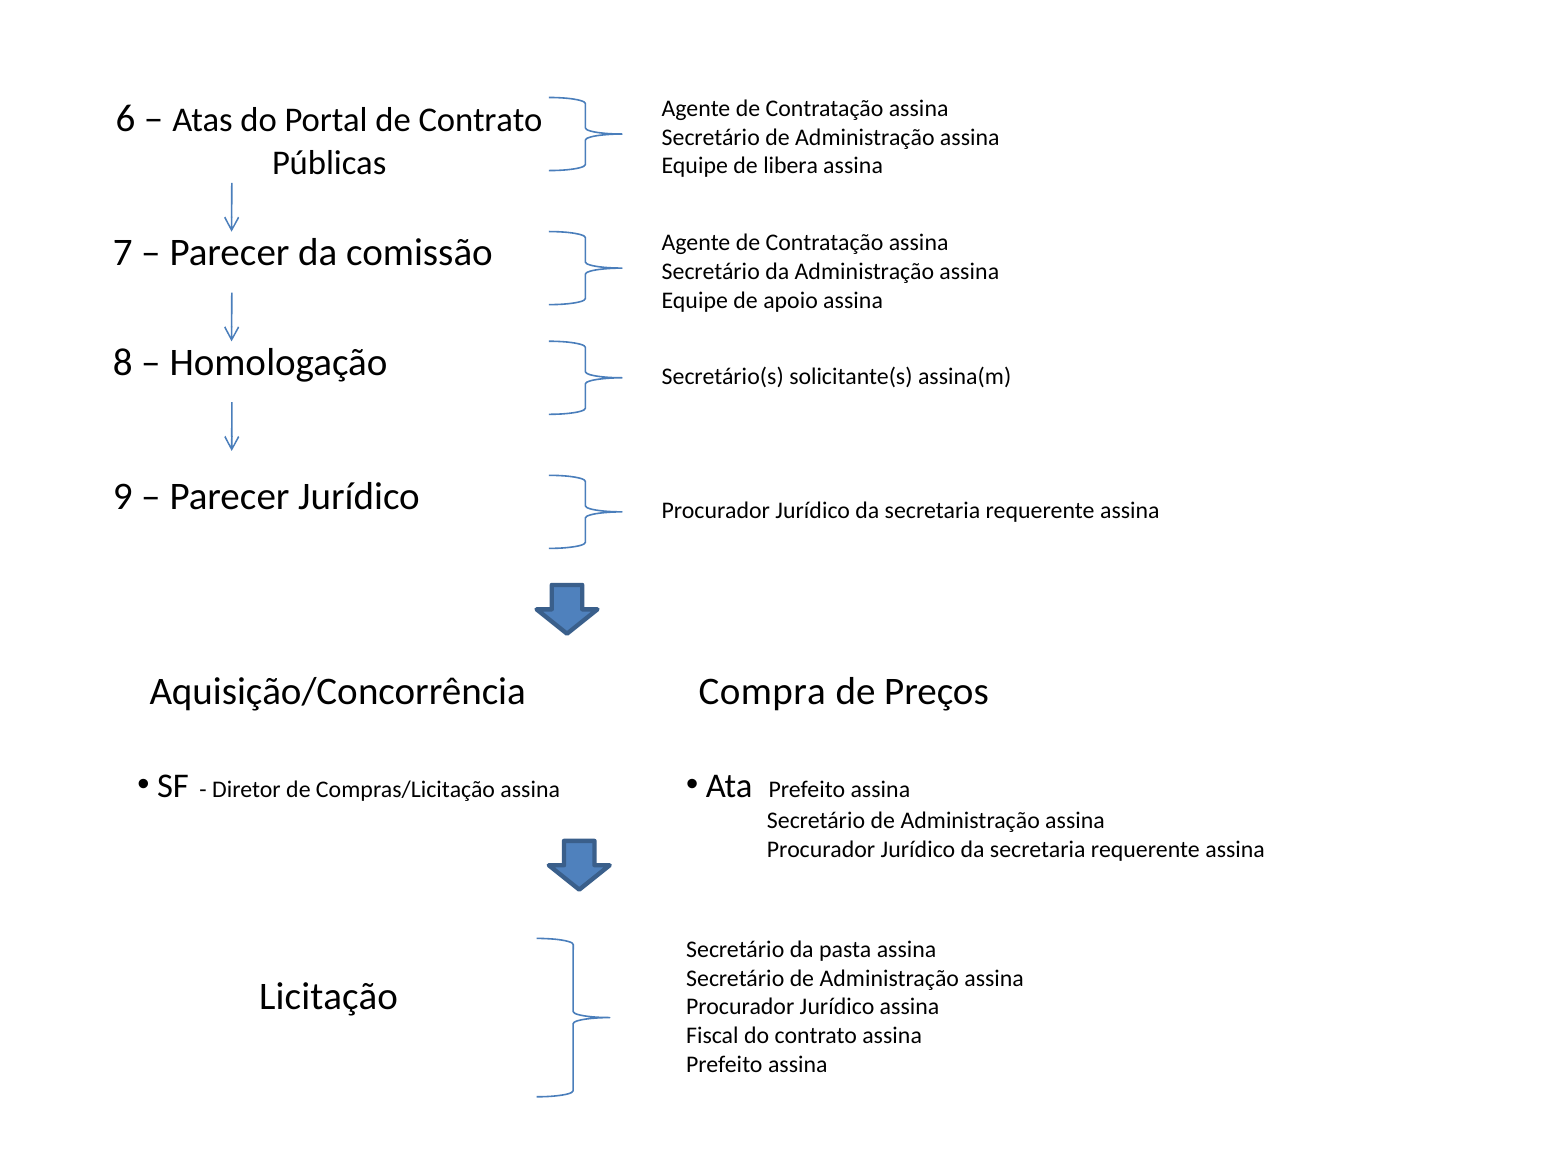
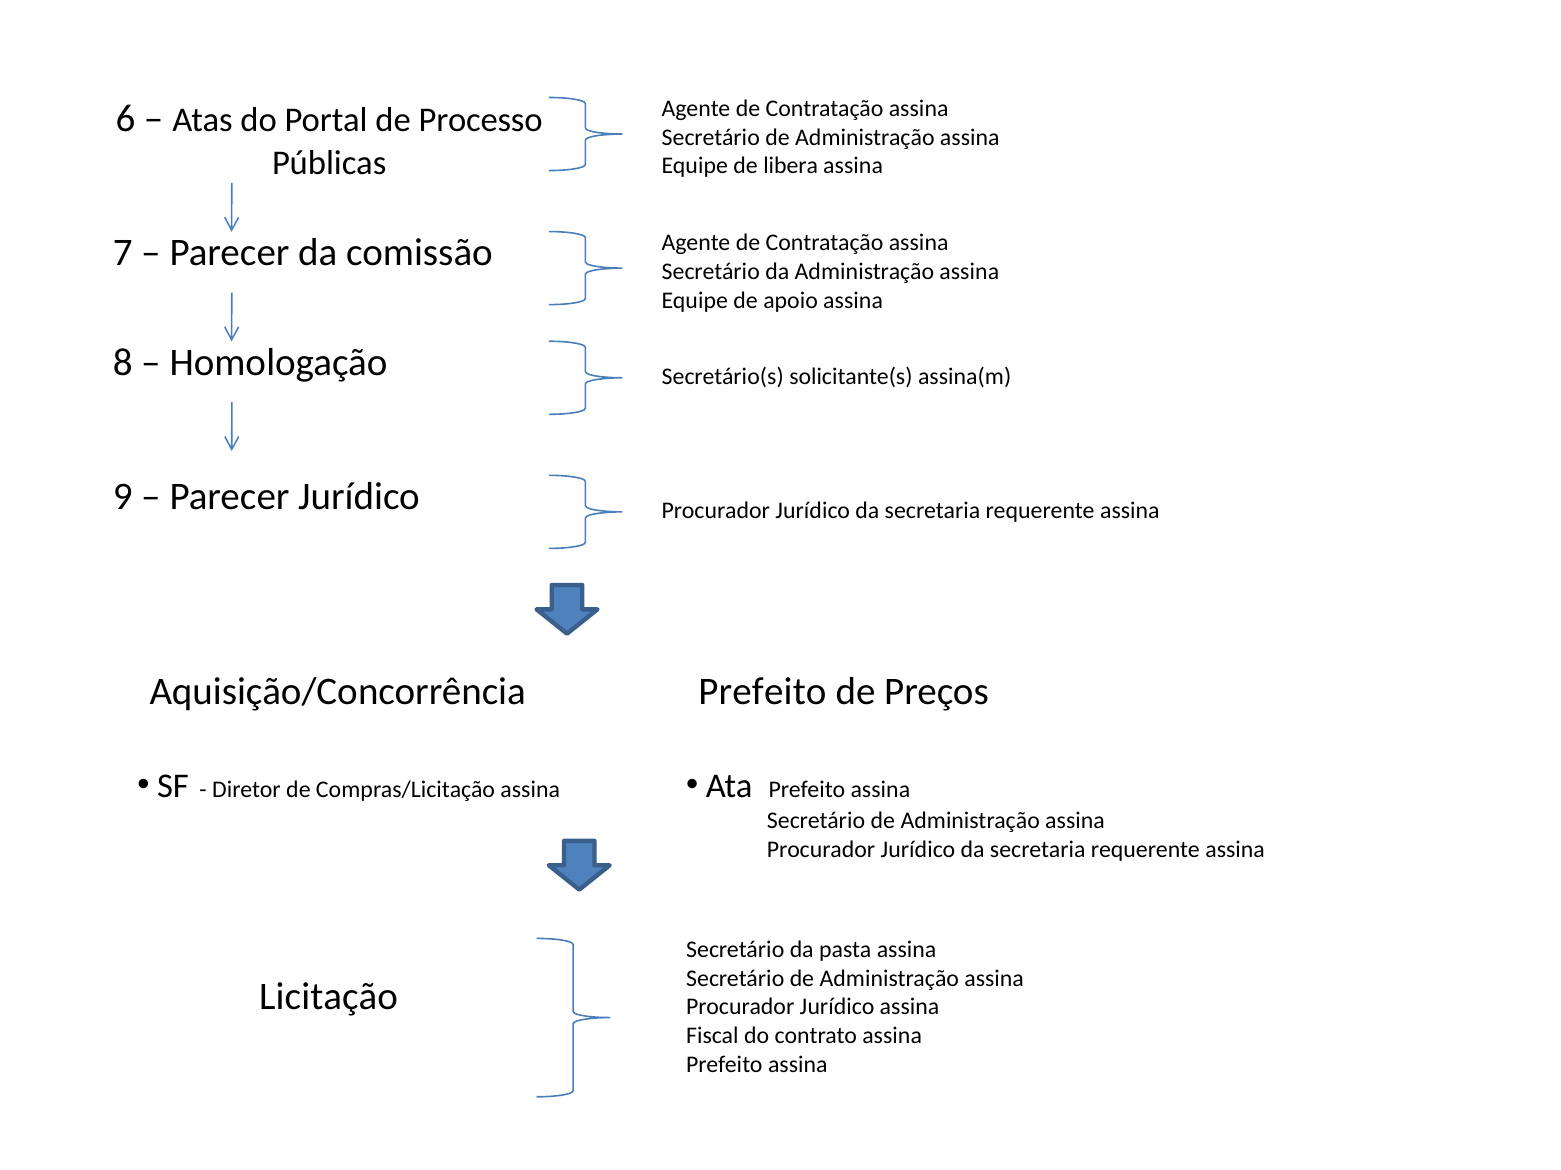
de Contrato: Contrato -> Processo
Aquisição/Concorrência Compra: Compra -> Prefeito
